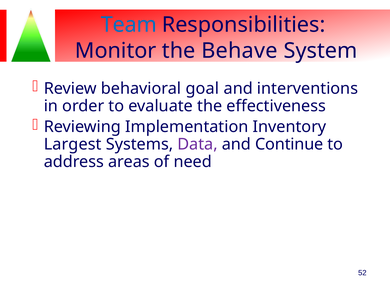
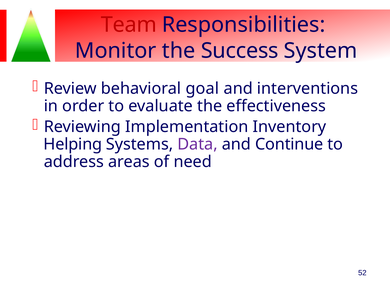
Team colour: blue -> red
Behave: Behave -> Success
Largest: Largest -> Helping
